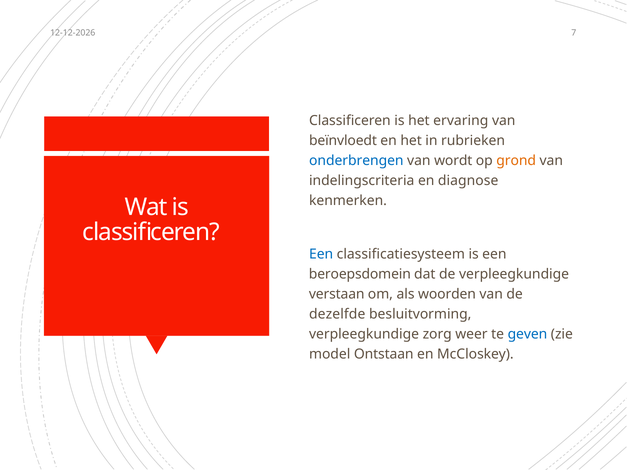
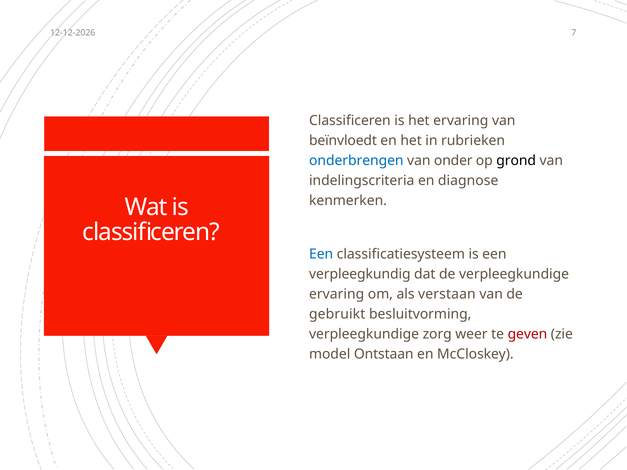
wordt: wordt -> onder
grond colour: orange -> black
beroepsdomein: beroepsdomein -> verpleegkundig
verstaan at (337, 294): verstaan -> ervaring
woorden: woorden -> verstaan
dezelfde: dezelfde -> gebruikt
geven colour: blue -> red
